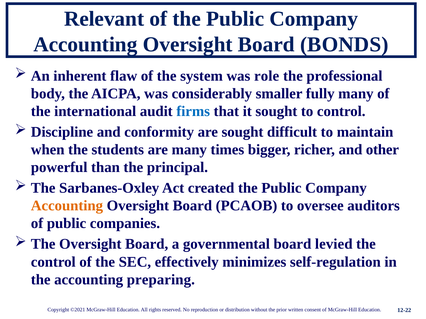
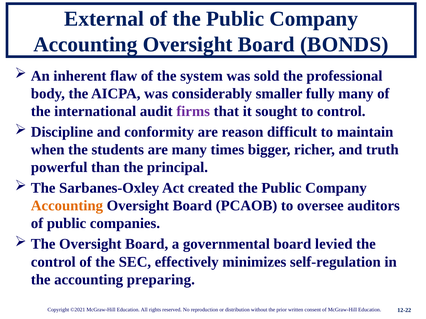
Relevant: Relevant -> External
role: role -> sold
firms colour: blue -> purple
are sought: sought -> reason
other: other -> truth
